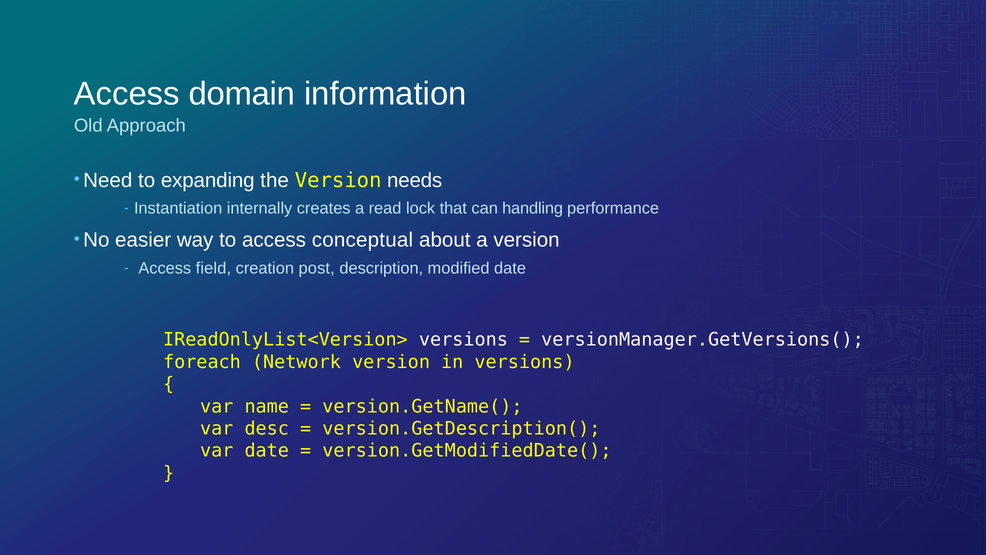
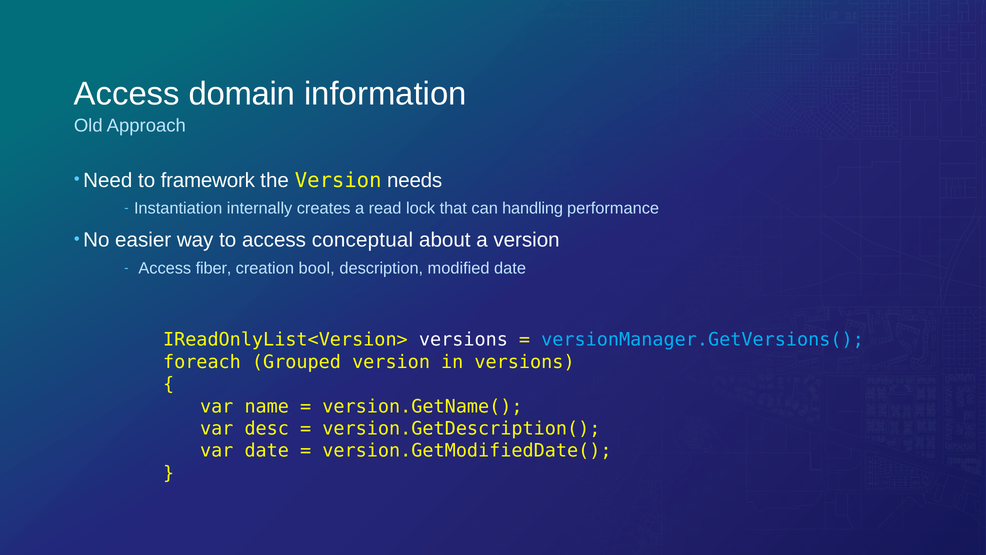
expanding: expanding -> framework
field: field -> fiber
post: post -> bool
versionManager.GetVersions( colour: white -> light blue
Network: Network -> Grouped
